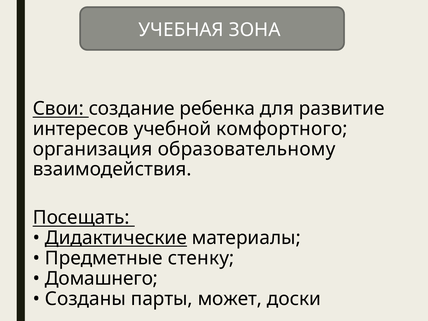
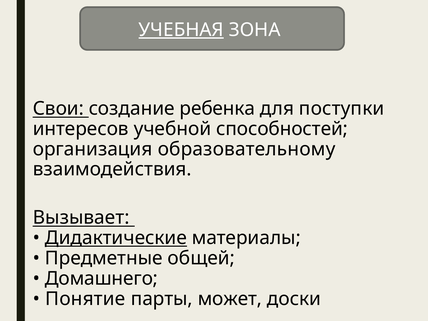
УЧЕБНАЯ underline: none -> present
развитие: развитие -> поступки
комфортного: комфортного -> способностей
Посещать: Посещать -> Вызывает
стенку: стенку -> общей
Созданы: Созданы -> Понятие
